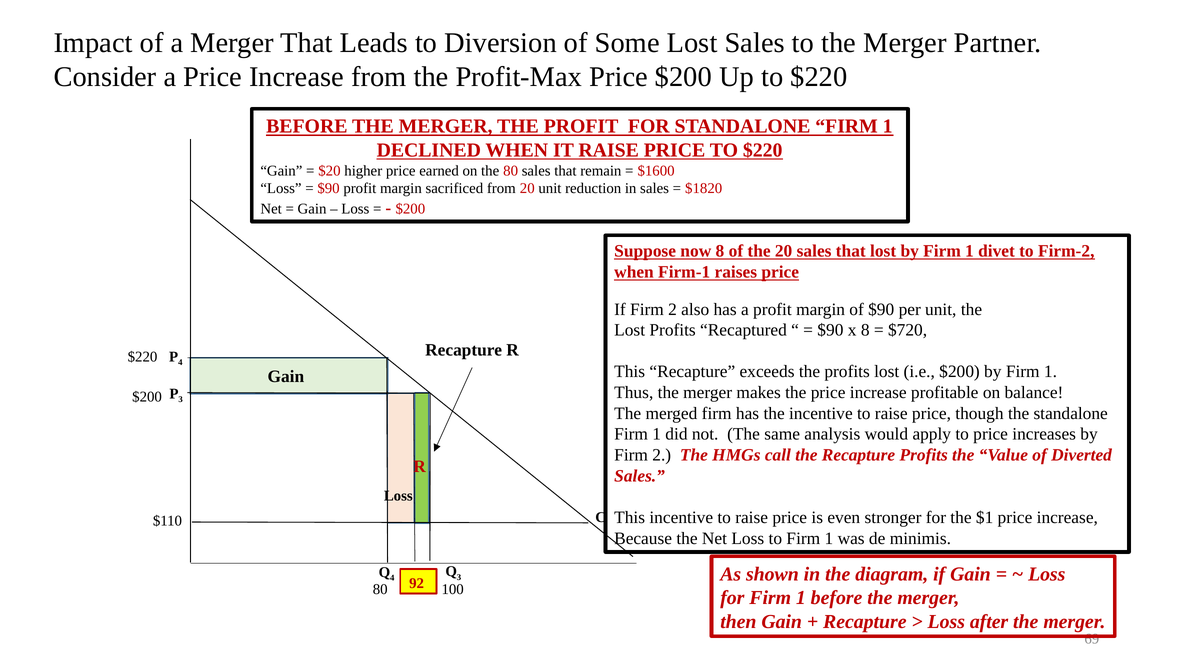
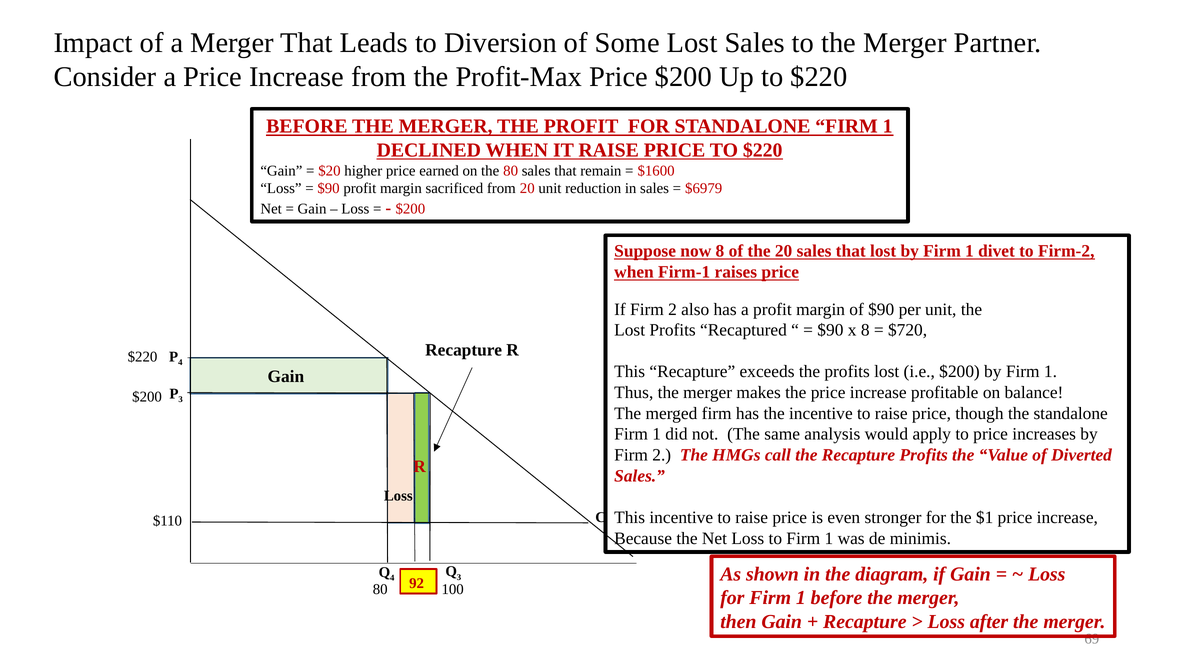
$1820: $1820 -> $6979
